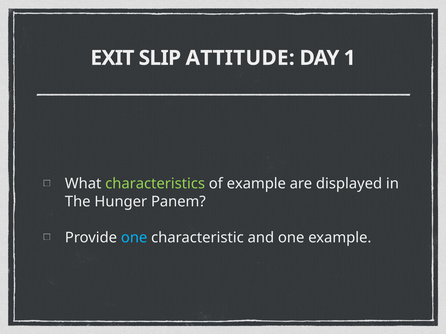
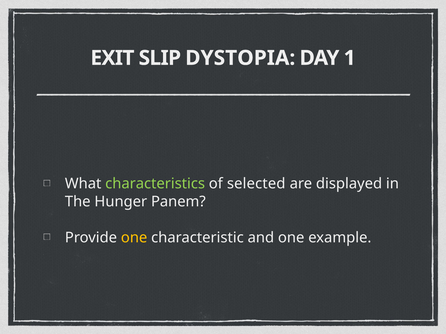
ATTITUDE: ATTITUDE -> DYSTOPIA
of example: example -> selected
one at (134, 238) colour: light blue -> yellow
